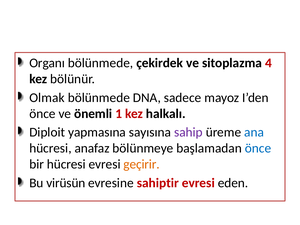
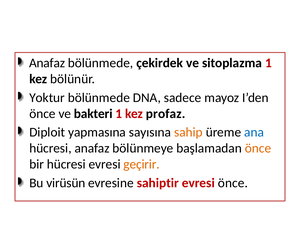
Organı at (47, 63): Organı -> Anafaz
sitoplazma 4: 4 -> 1
Olmak: Olmak -> Yoktur
önemli: önemli -> bakteri
halkalı: halkalı -> profaz
sahip colour: purple -> orange
önce at (258, 148) colour: blue -> orange
evresi eden: eden -> önce
